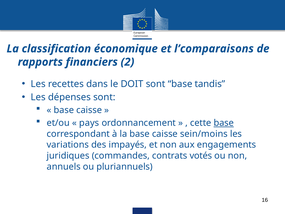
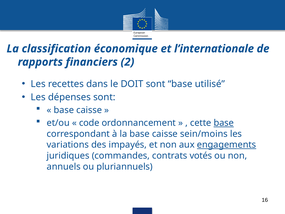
l’comparaisons: l’comparaisons -> l’internationale
tandis: tandis -> utilisé
pays: pays -> code
engagements underline: none -> present
